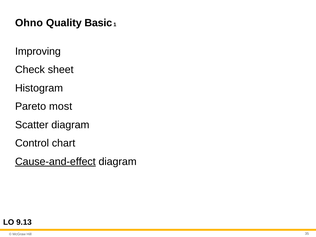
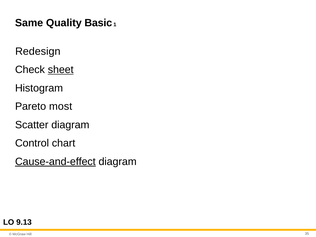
Ohno: Ohno -> Same
Improving: Improving -> Redesign
sheet underline: none -> present
